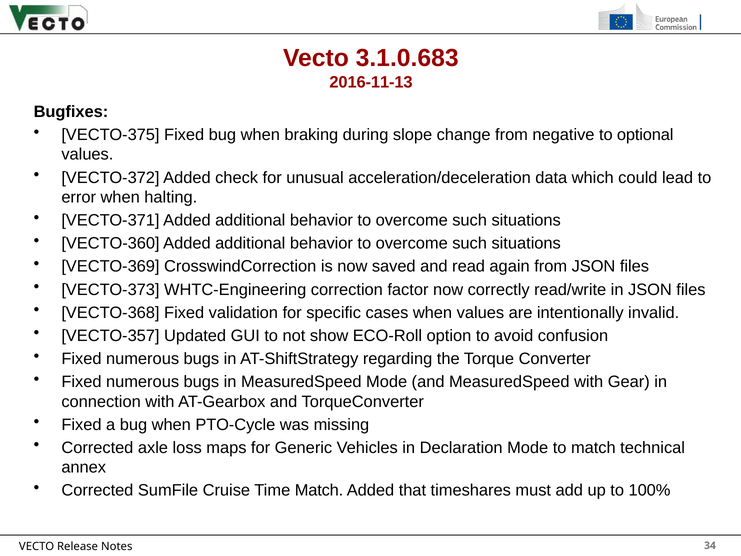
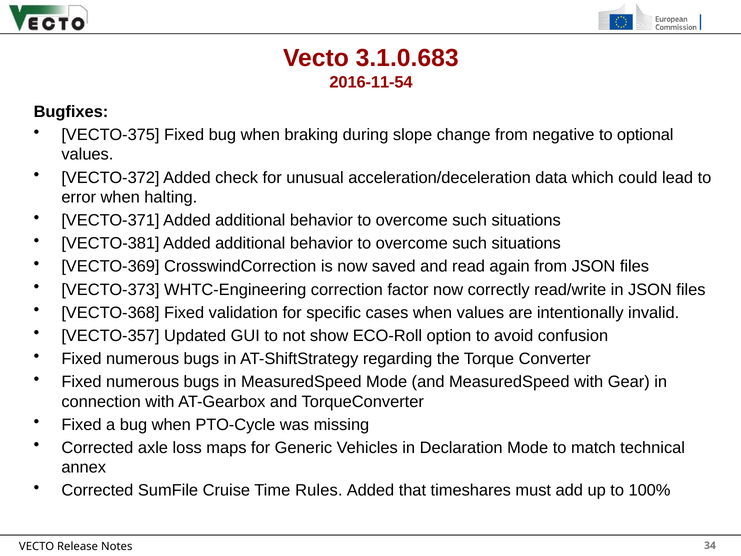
2016-11-13: 2016-11-13 -> 2016-11-54
VECTO-360: VECTO-360 -> VECTO-381
Time Match: Match -> Rules
